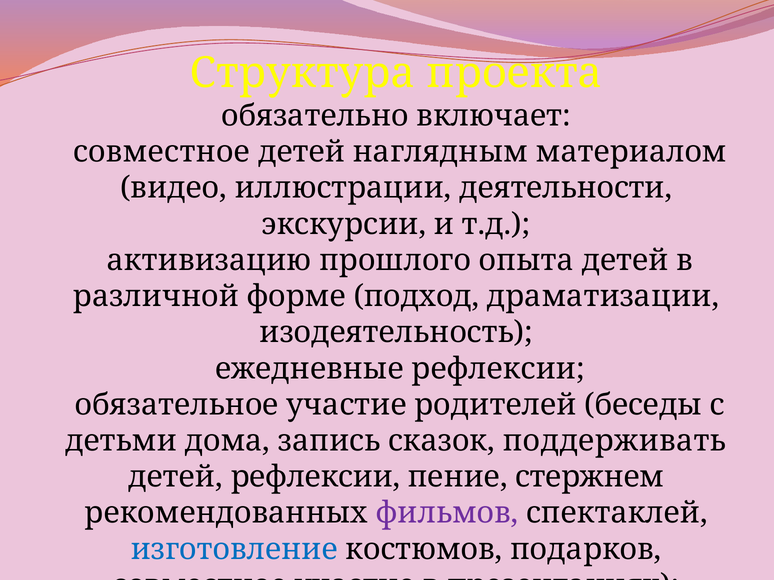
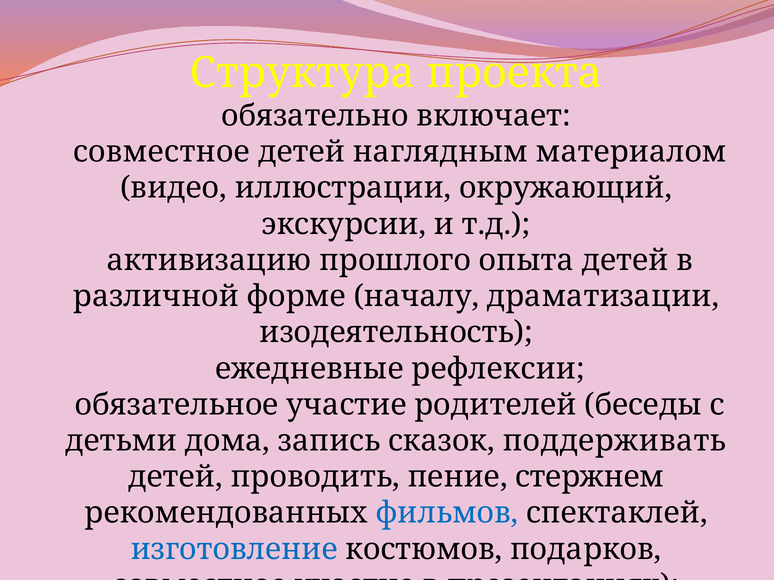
деятельности: деятельности -> окружающий
подход: подход -> началу
детей рефлексии: рефлексии -> проводить
фильмов colour: purple -> blue
